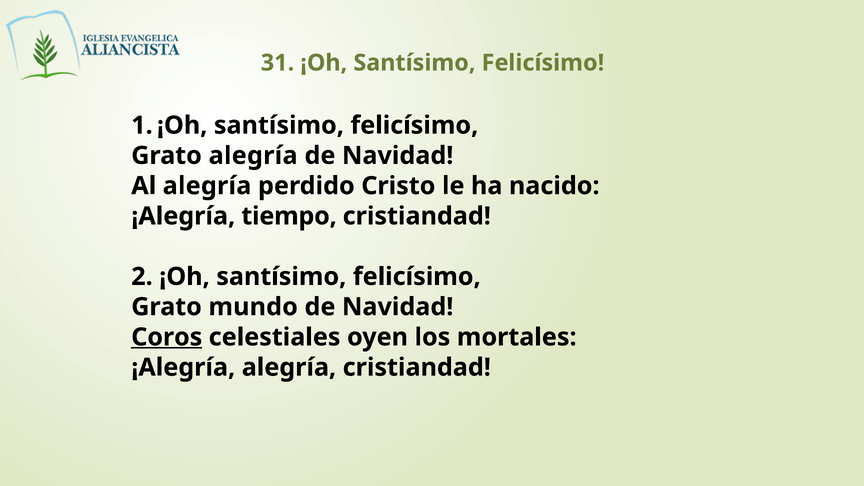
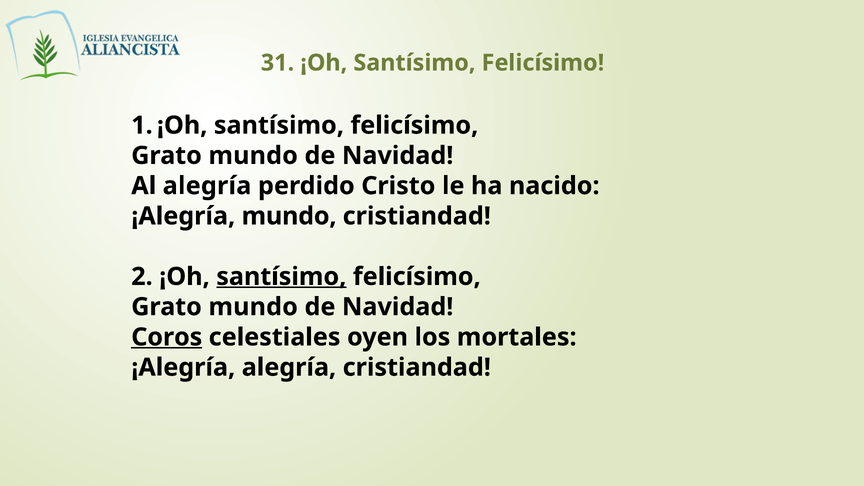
alegría at (253, 156): alegría -> mundo
¡Alegría tiempo: tiempo -> mundo
santísimo at (281, 277) underline: none -> present
